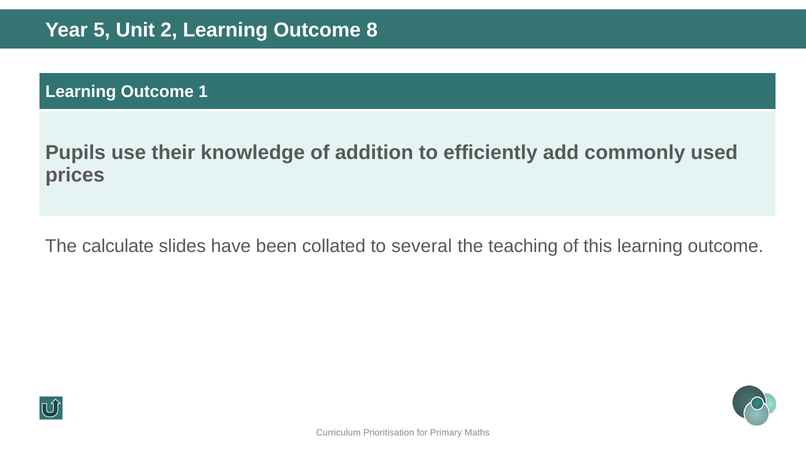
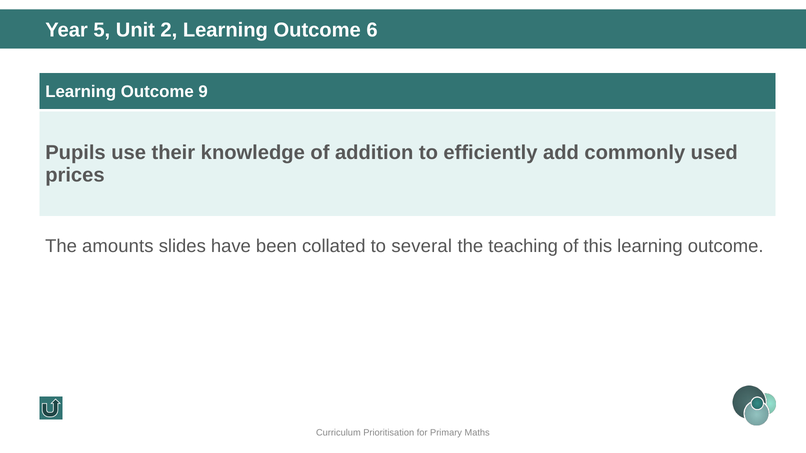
8: 8 -> 6
1: 1 -> 9
calculate: calculate -> amounts
